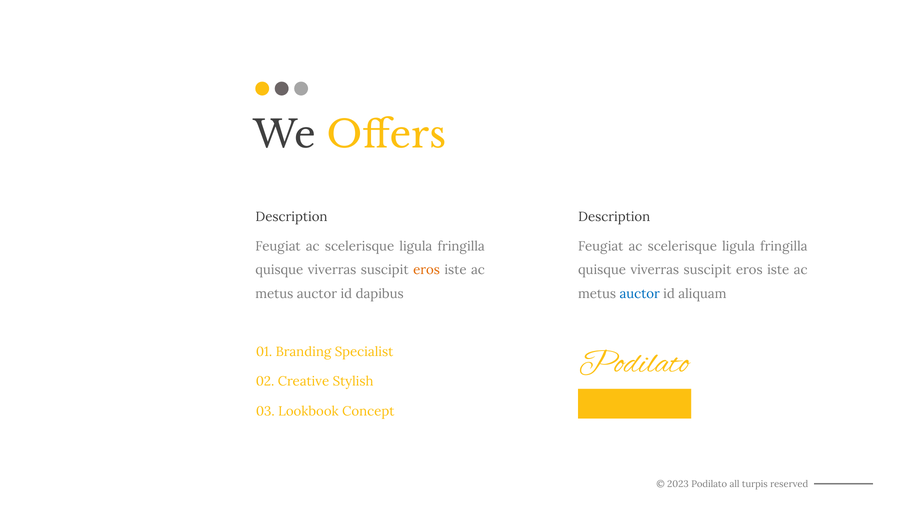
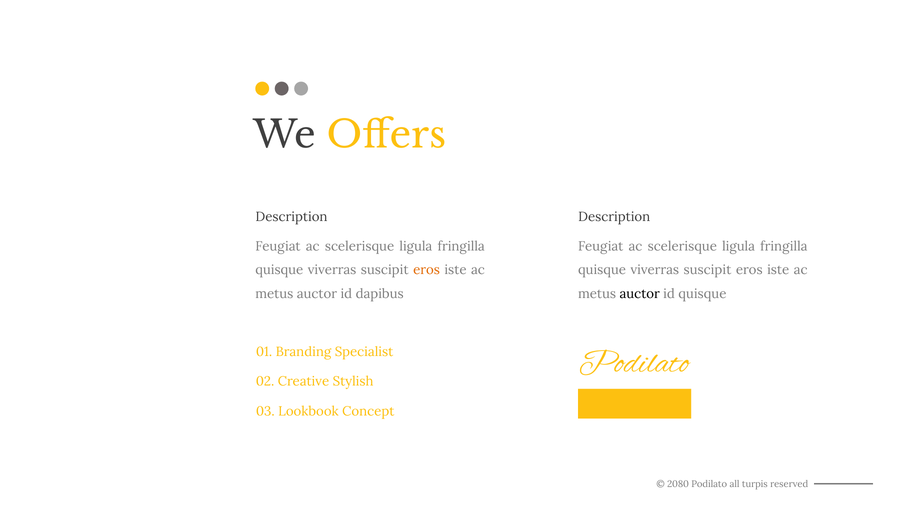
auctor at (640, 294) colour: blue -> black
id aliquam: aliquam -> quisque
2023: 2023 -> 2080
